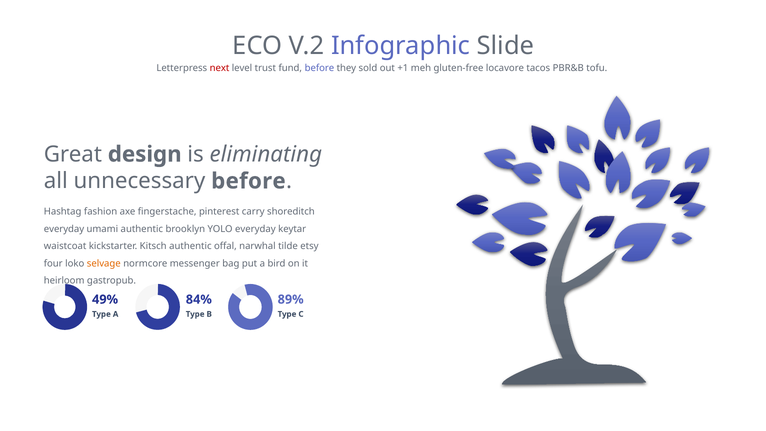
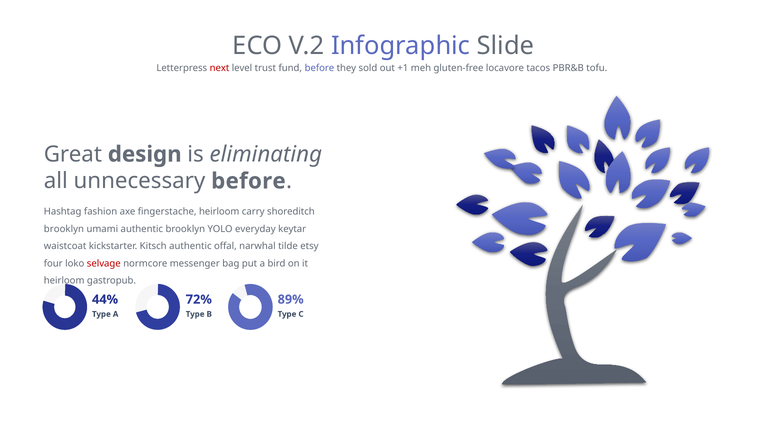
fingerstache pinterest: pinterest -> heirloom
everyday at (64, 229): everyday -> brooklyn
selvage colour: orange -> red
49%: 49% -> 44%
84%: 84% -> 72%
